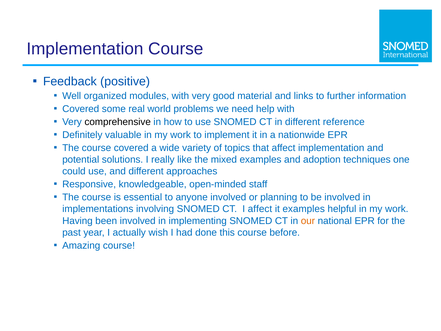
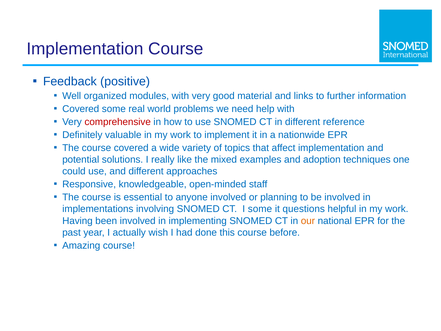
comprehensive colour: black -> red
I affect: affect -> some
it examples: examples -> questions
